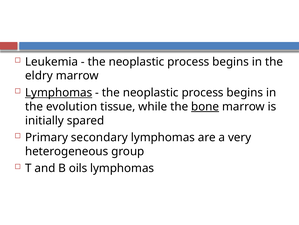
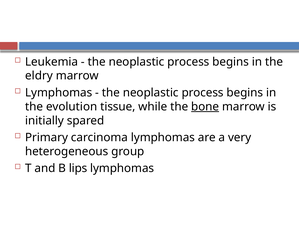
Lymphomas at (59, 92) underline: present -> none
secondary: secondary -> carcinoma
oils: oils -> lips
